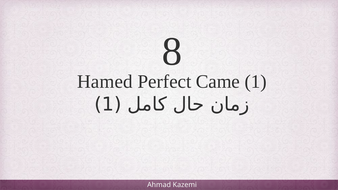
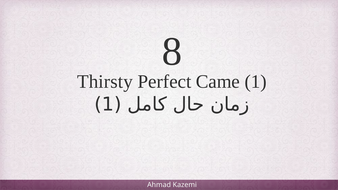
Hamed: Hamed -> Thirsty
